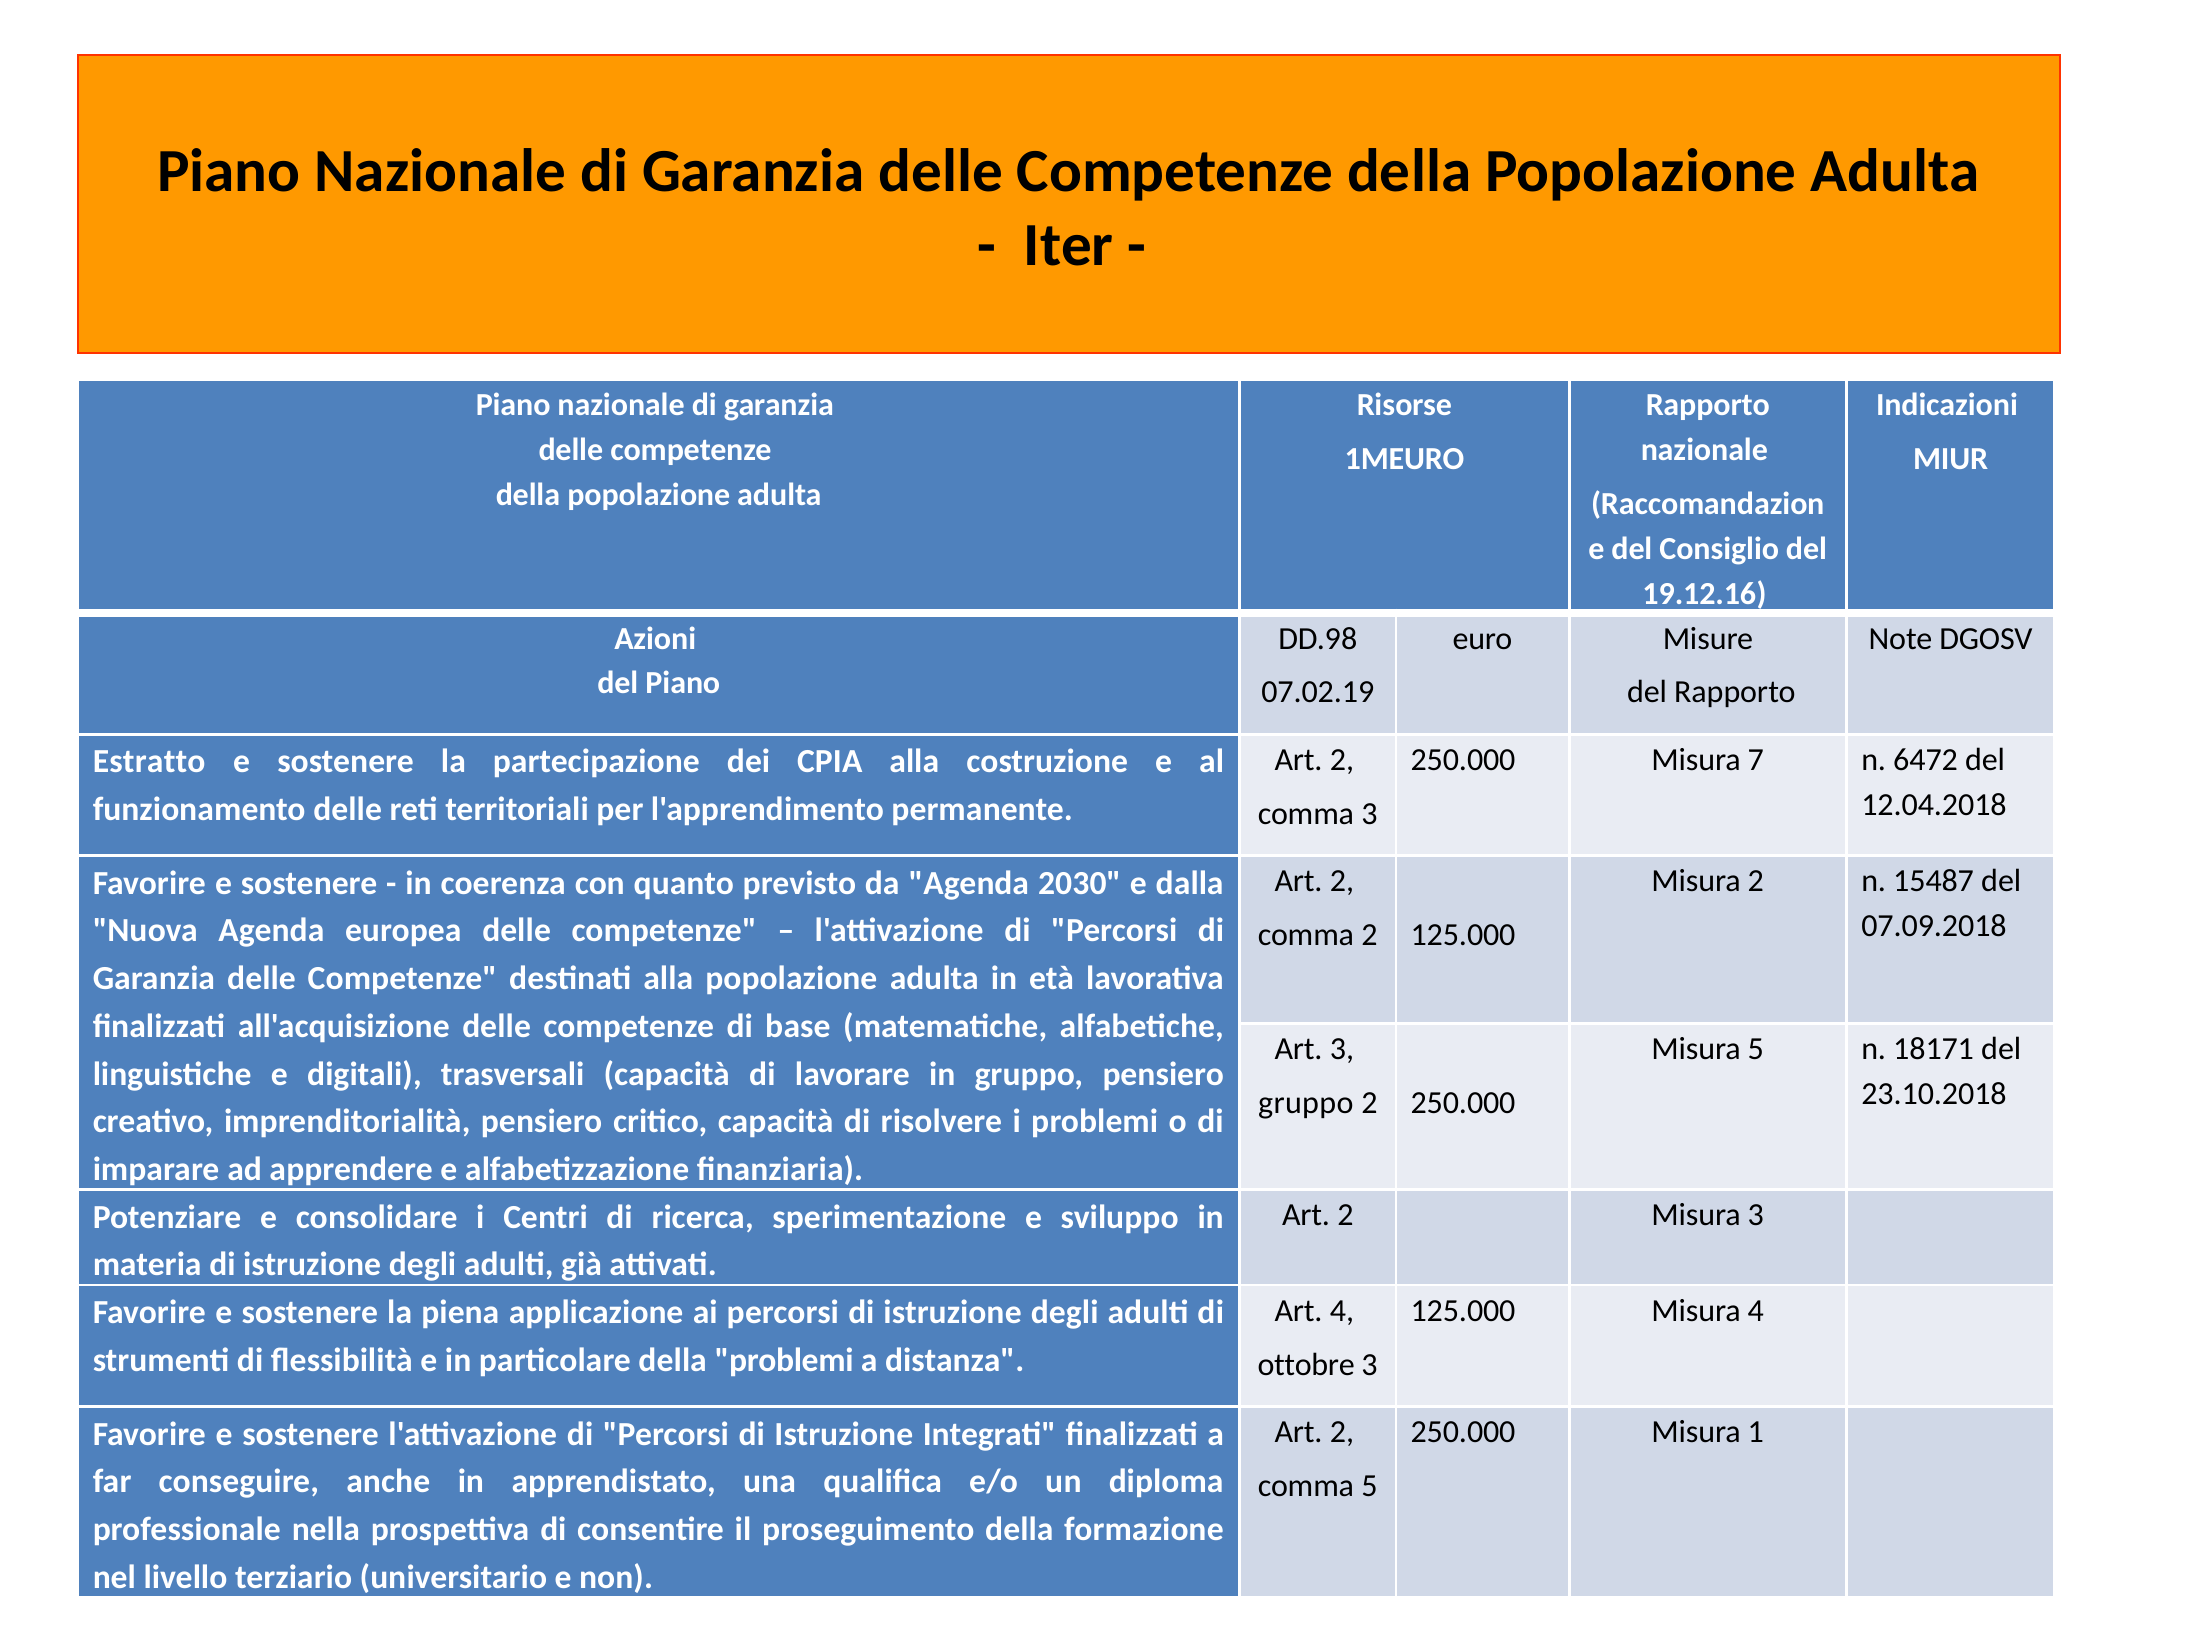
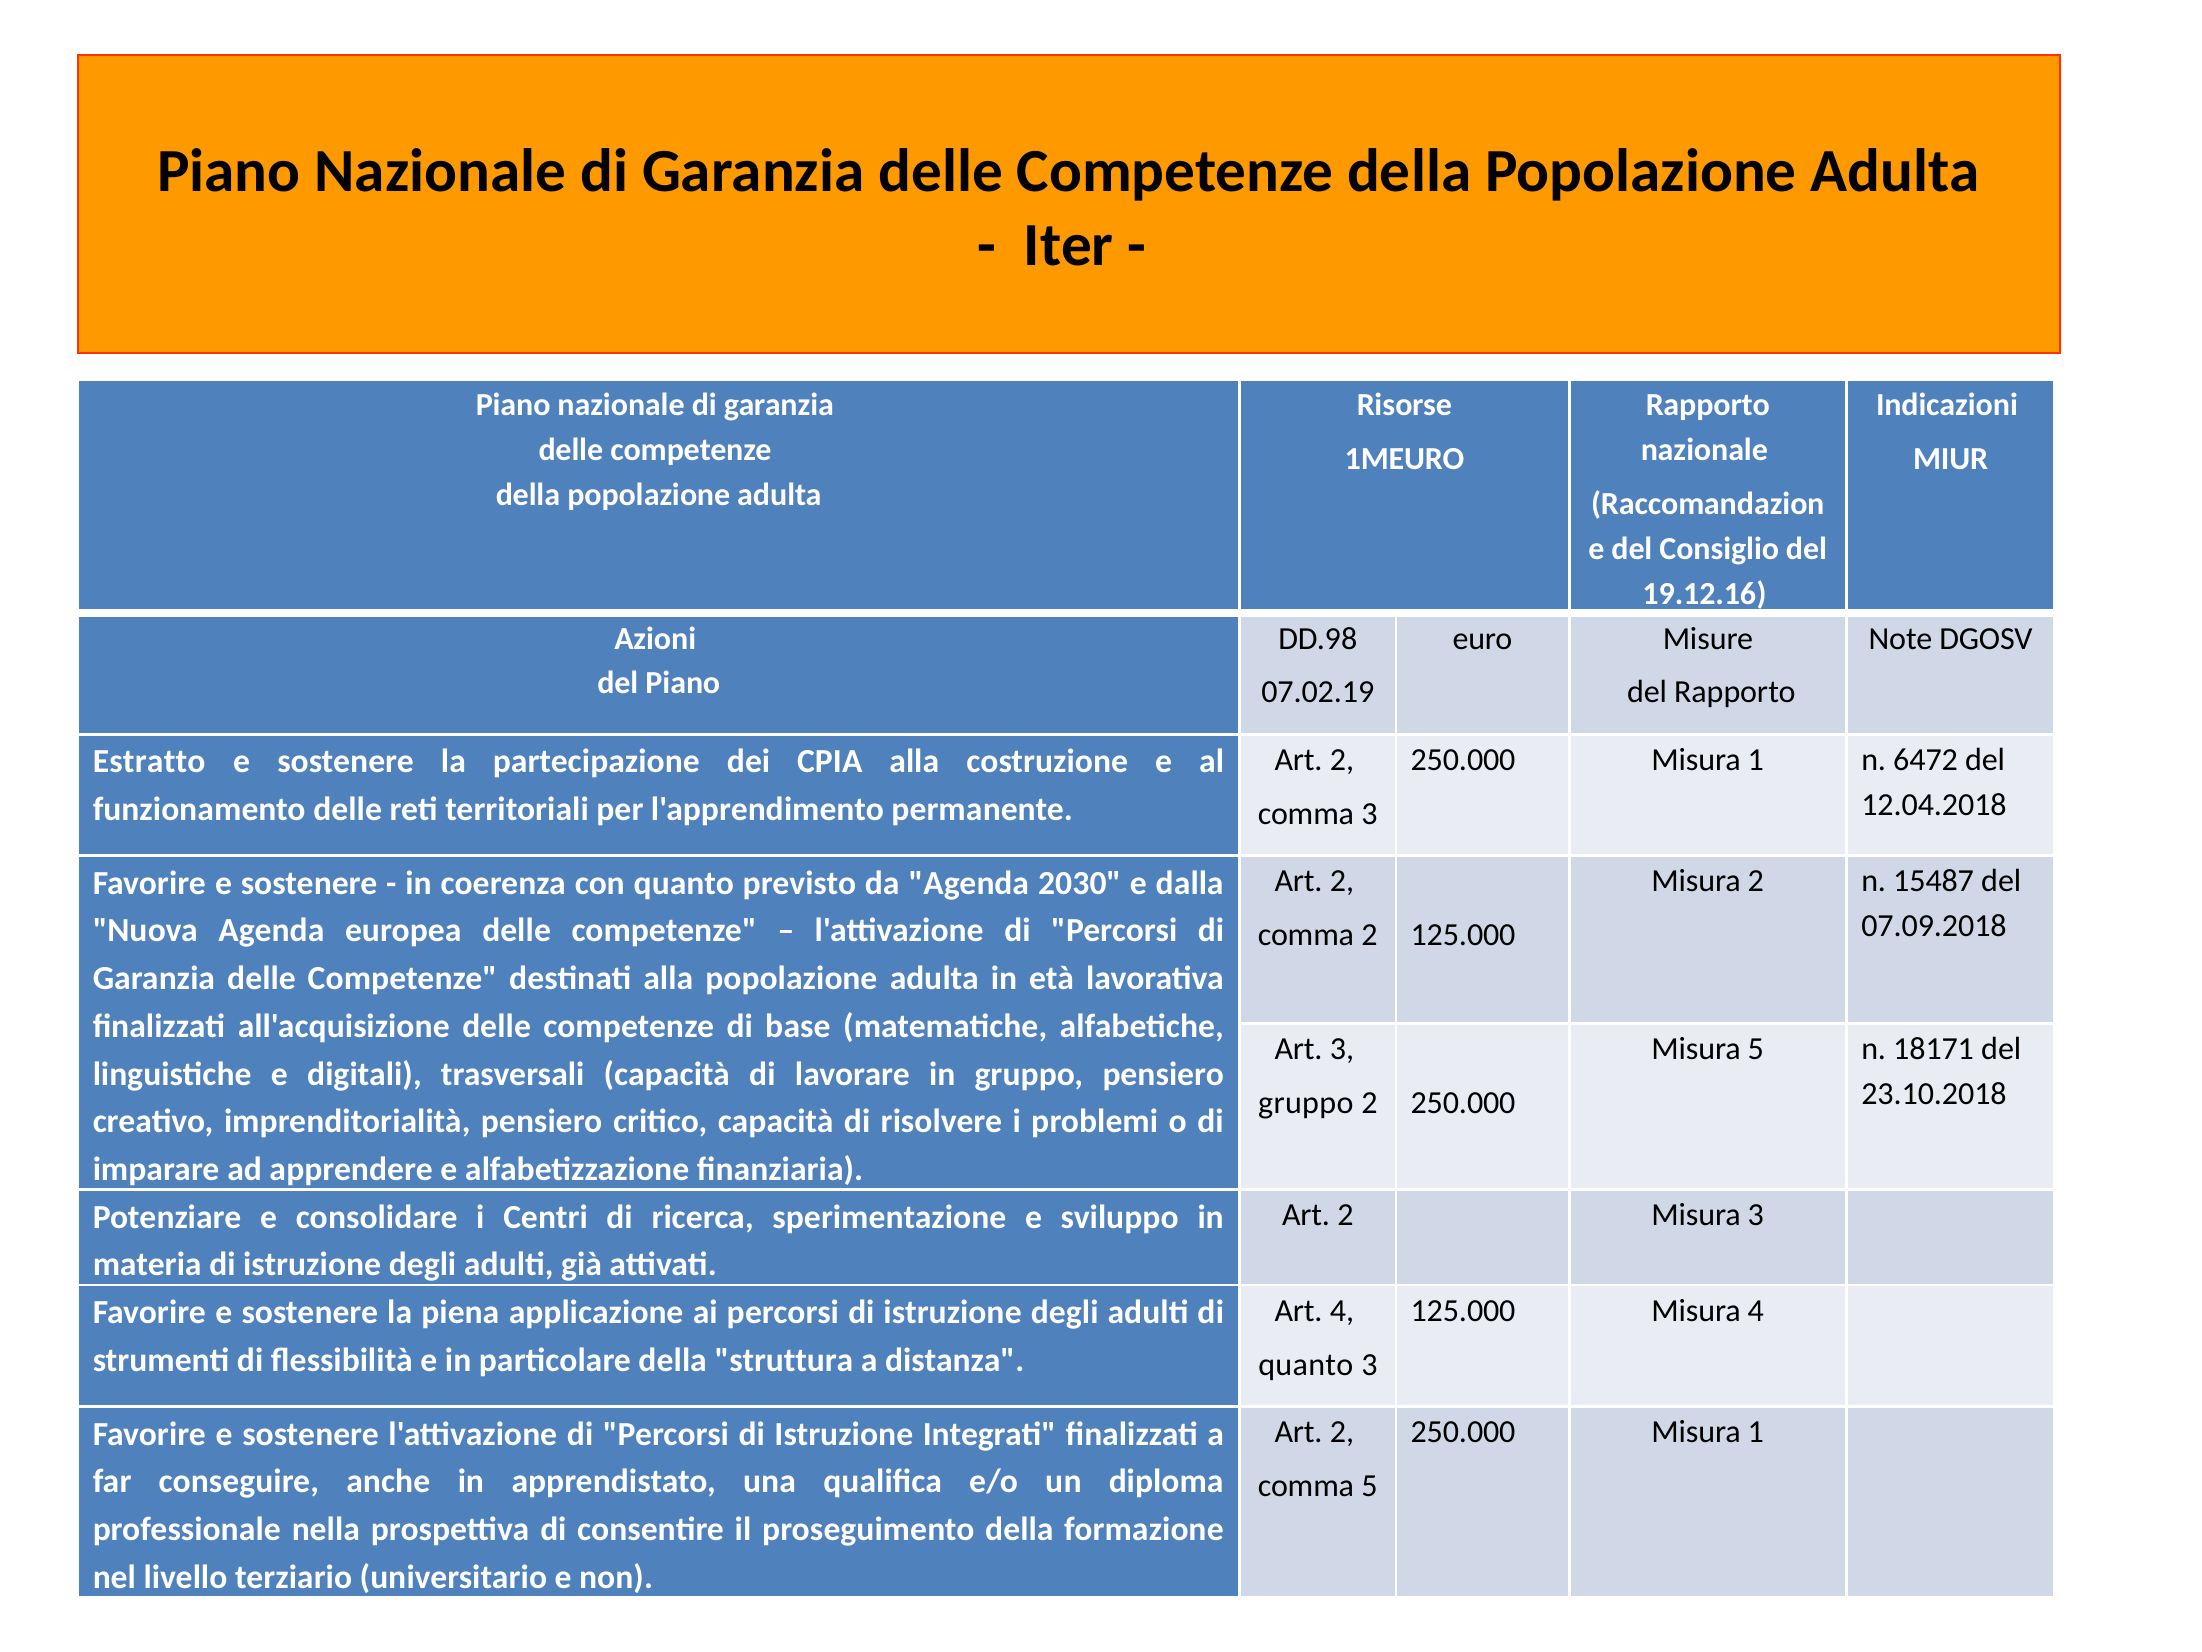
7 at (1756, 760): 7 -> 1
della problemi: problemi -> struttura
ottobre at (1306, 1364): ottobre -> quanto
